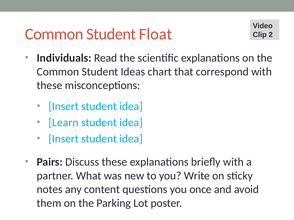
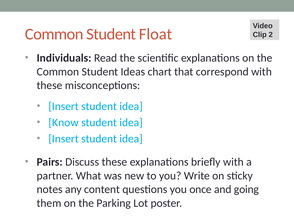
Learn: Learn -> Know
avoid: avoid -> going
